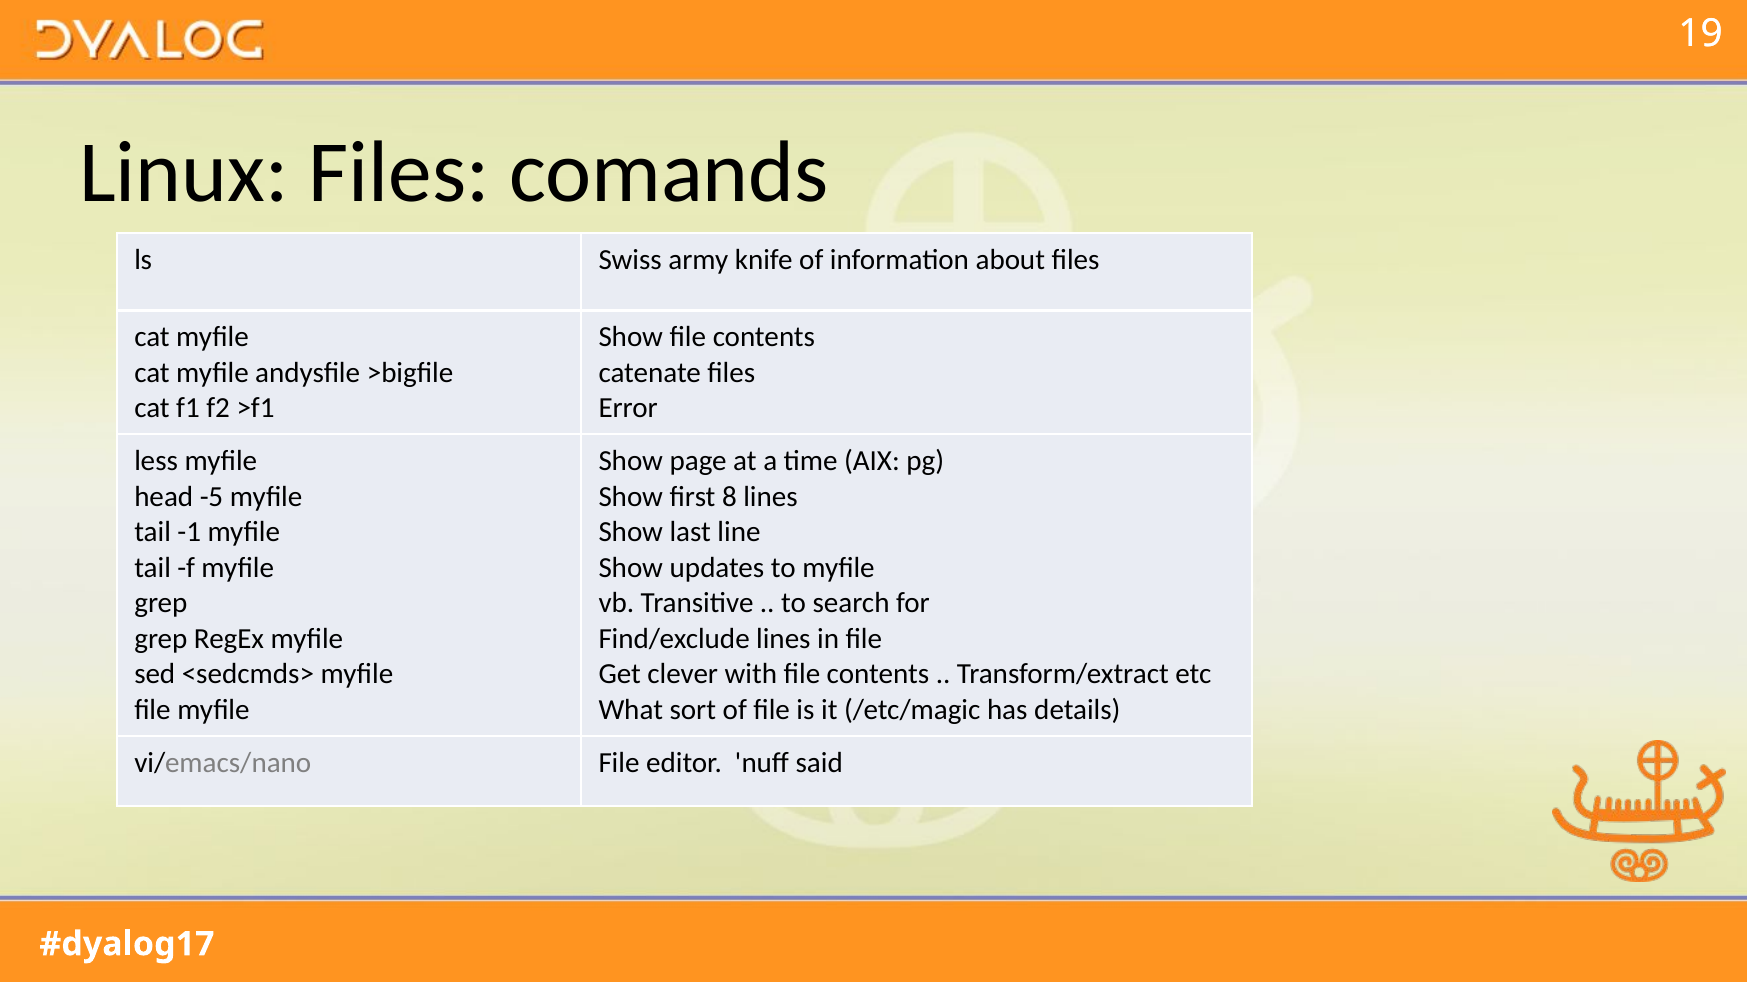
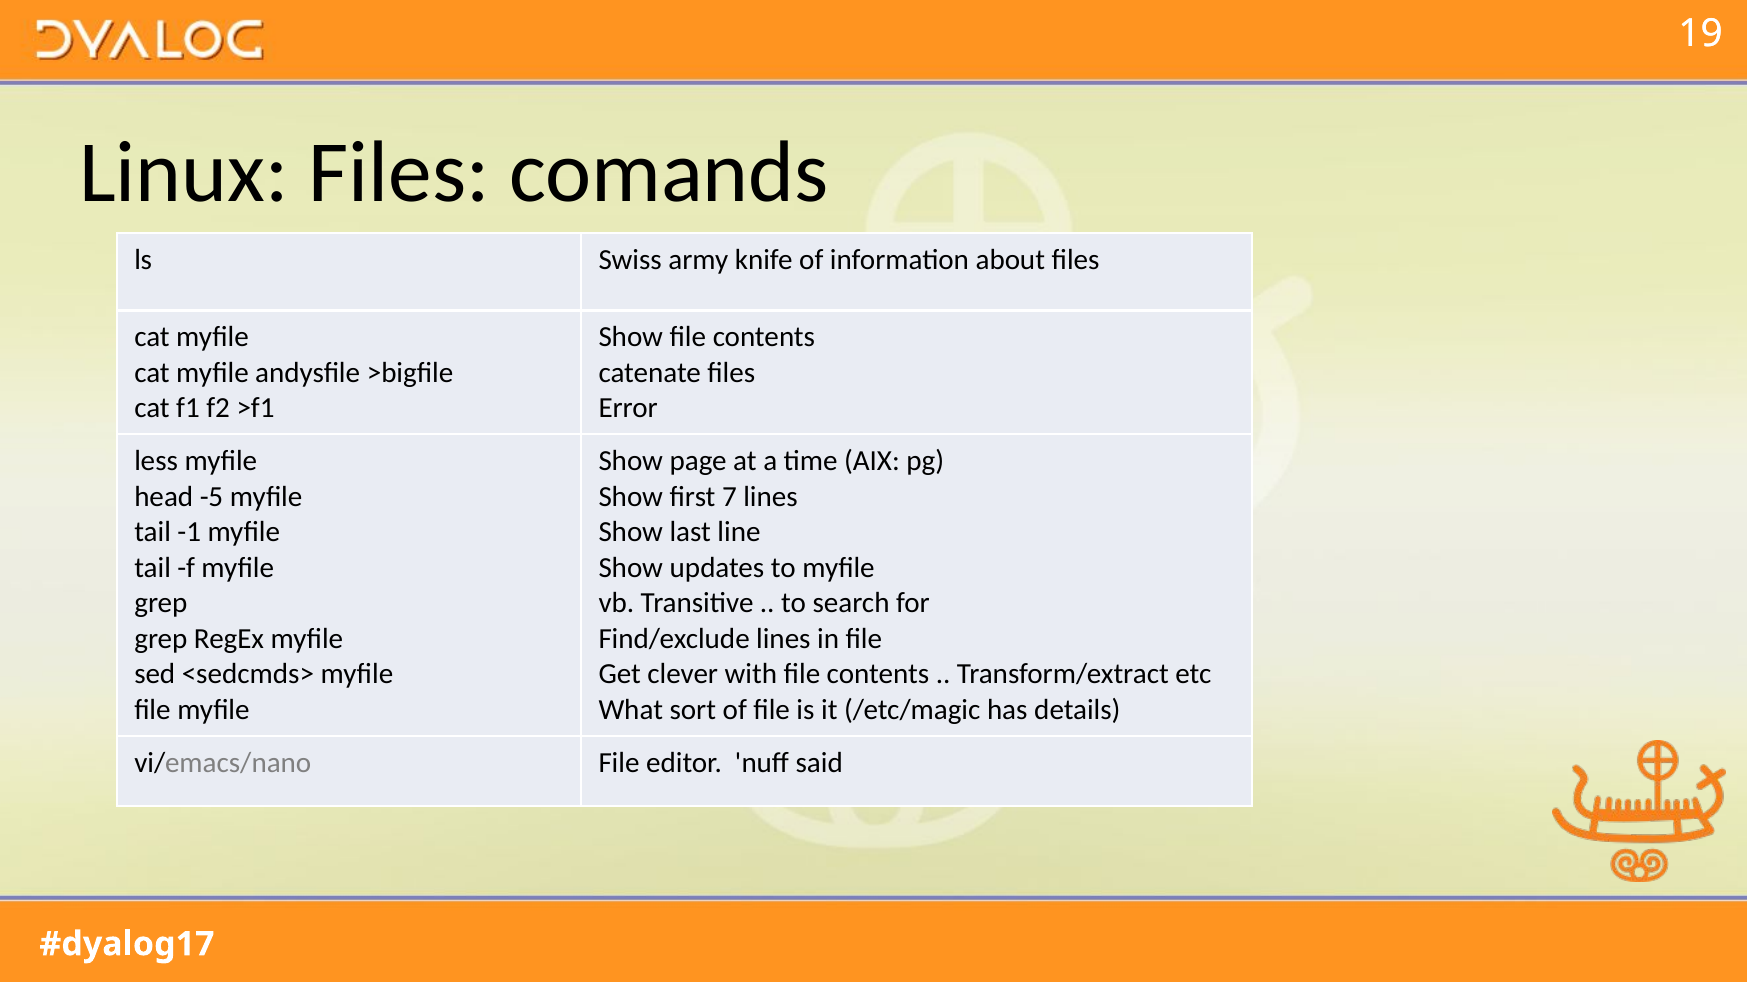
8: 8 -> 7
